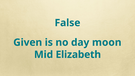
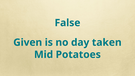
moon: moon -> taken
Elizabeth: Elizabeth -> Potatoes
